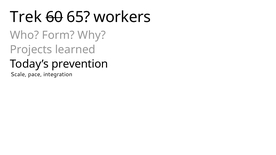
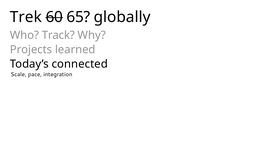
workers: workers -> globally
Form: Form -> Track
prevention: prevention -> connected
